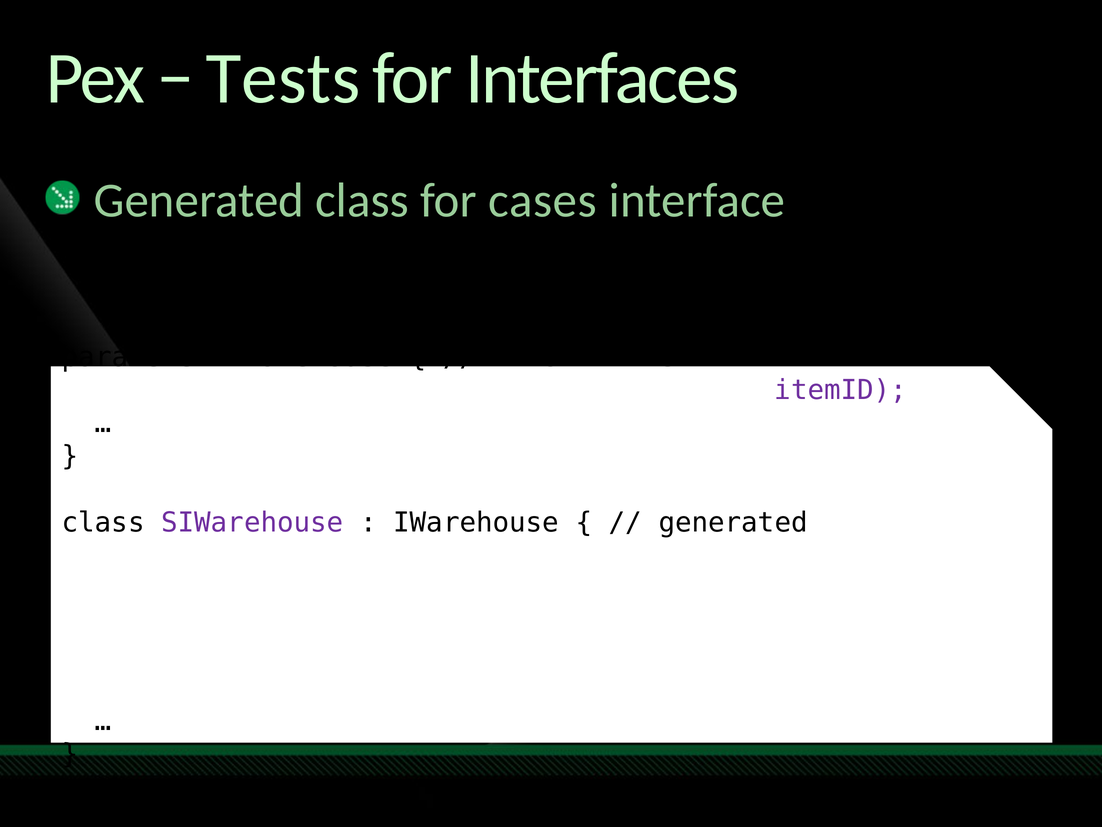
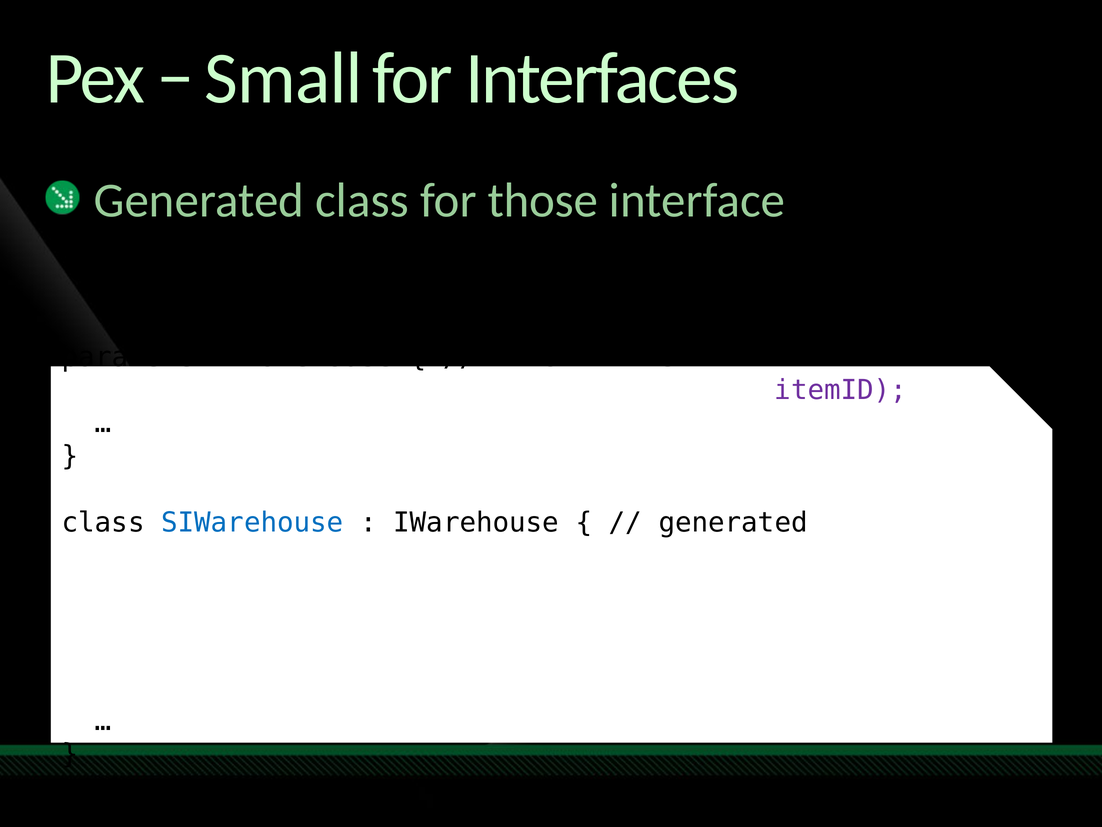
Tests: Tests -> Small
cases: cases -> those
SIWarehouse colour: purple -> blue
